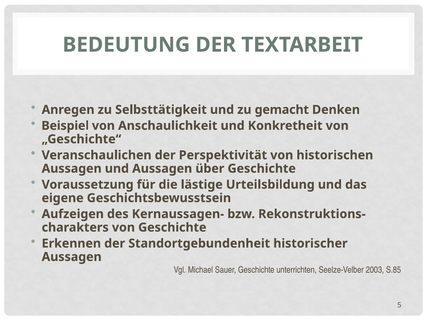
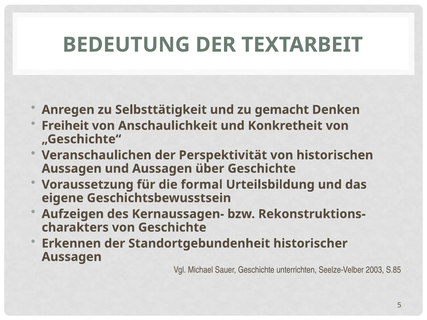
Beispiel: Beispiel -> Freiheit
lästige: lästige -> formal
